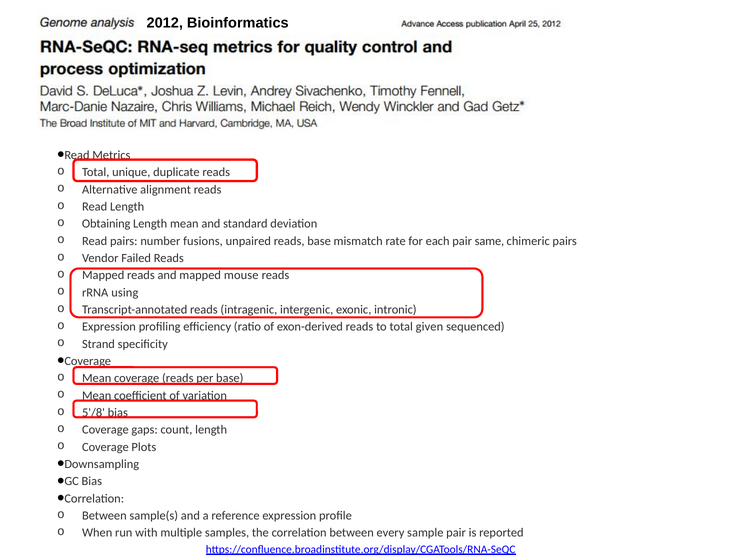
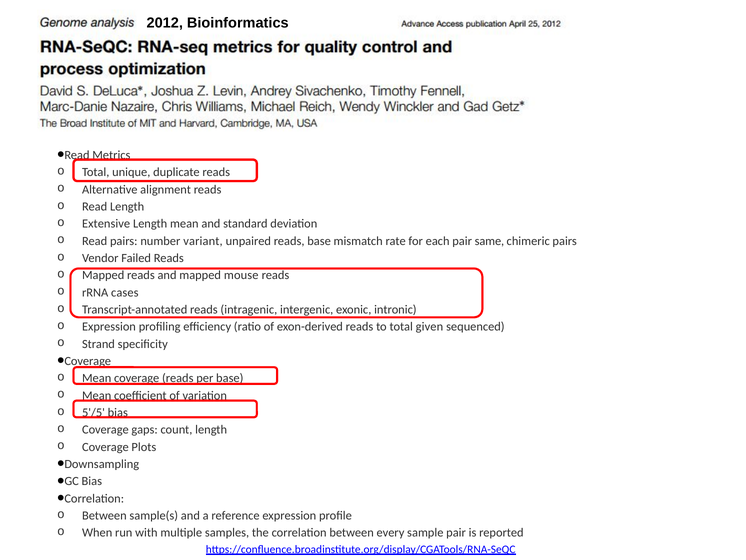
Obtaining: Obtaining -> Extensive
fusions: fusions -> variant
using: using -> cases
5'/8: 5'/8 -> 5'/5
